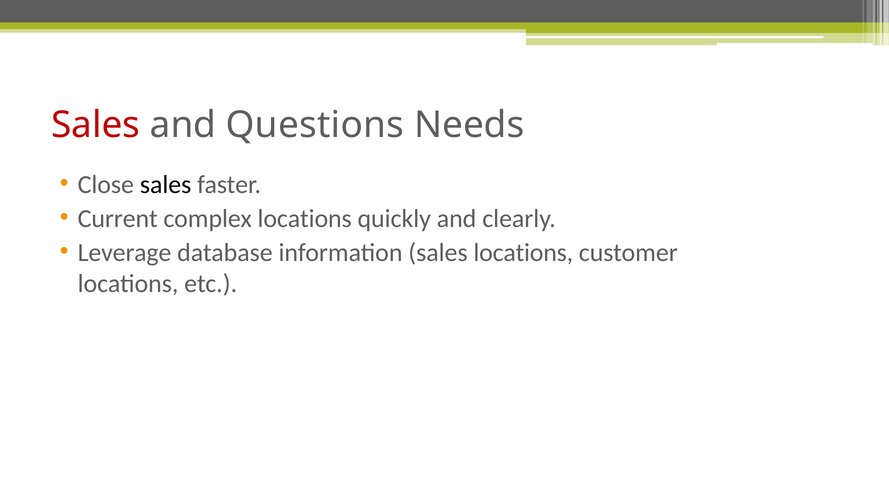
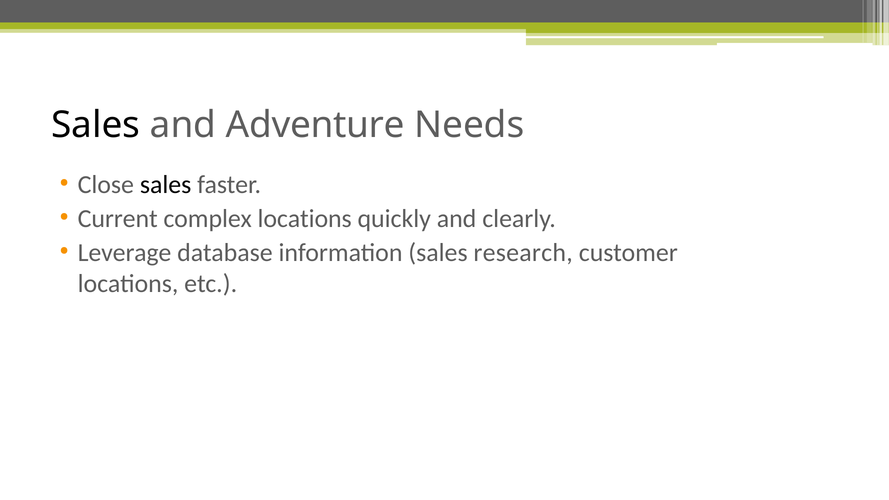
Sales at (96, 125) colour: red -> black
Questions: Questions -> Adventure
sales locations: locations -> research
